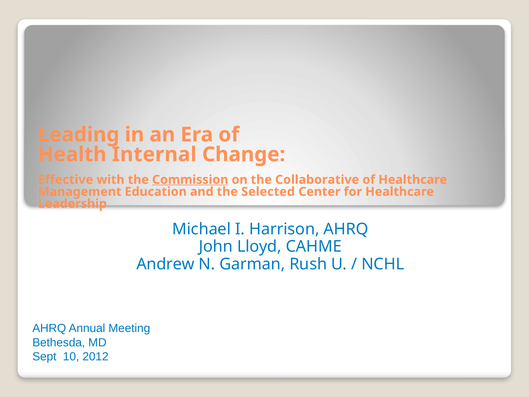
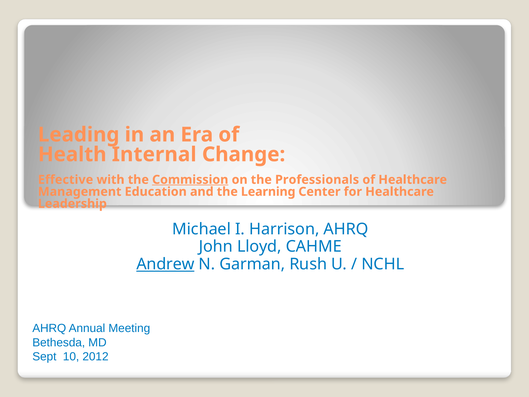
Collaborative: Collaborative -> Professionals
Selected: Selected -> Learning
Andrew underline: none -> present
